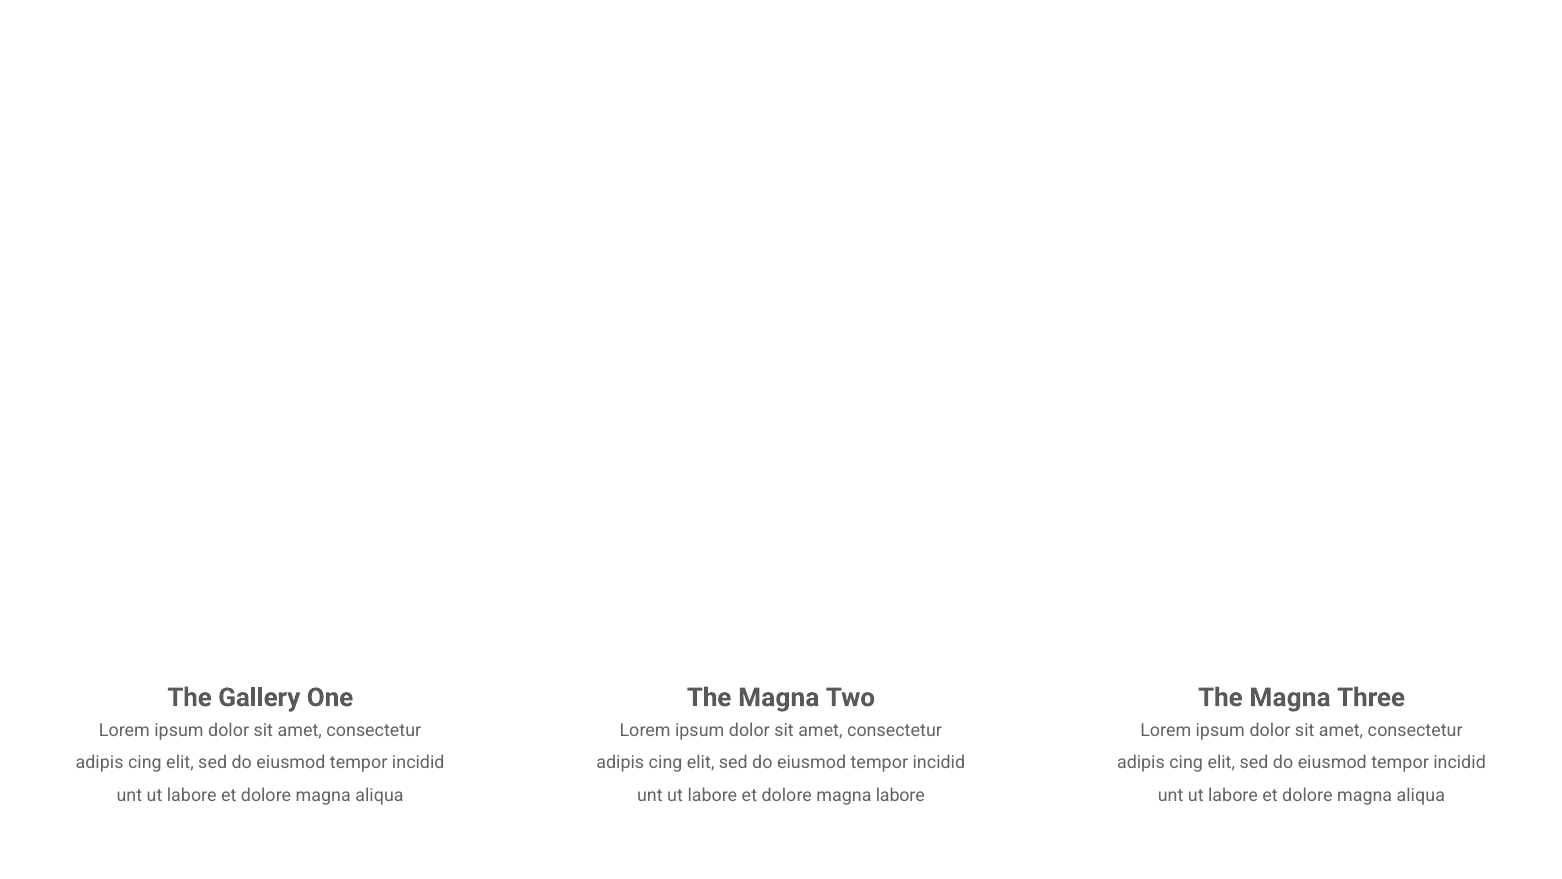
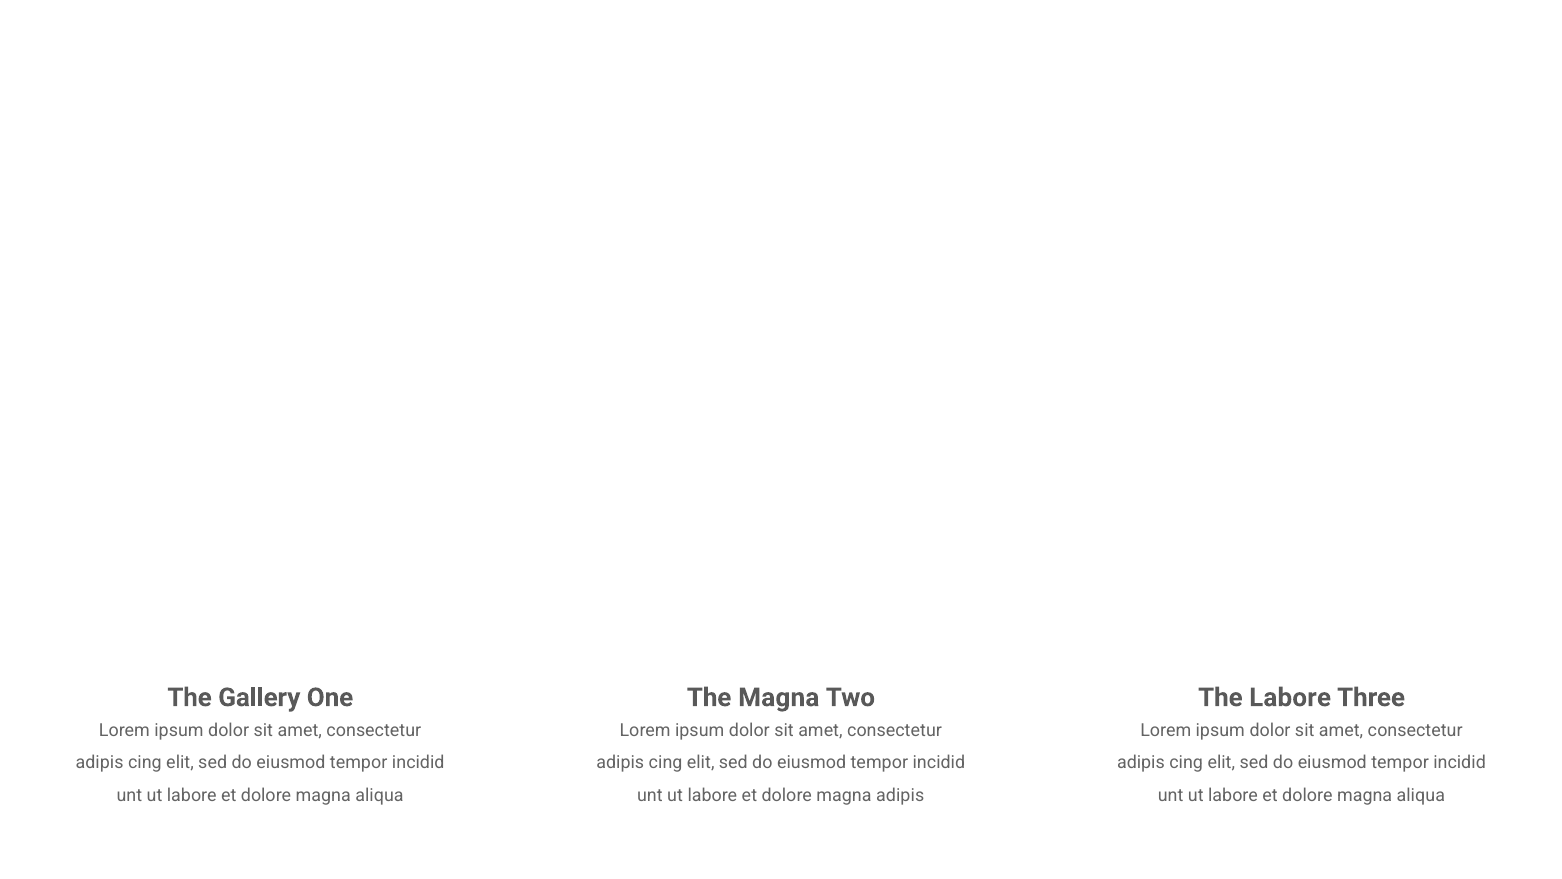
Magna at (1290, 697): Magna -> Labore
magna labore: labore -> adipis
